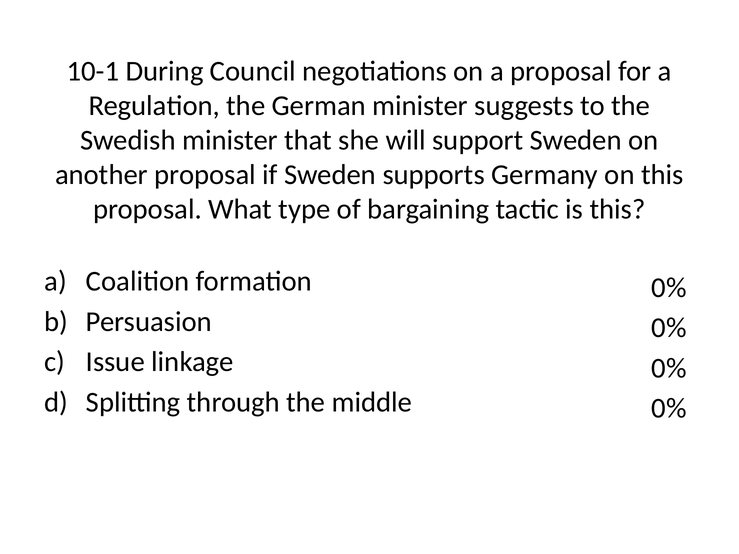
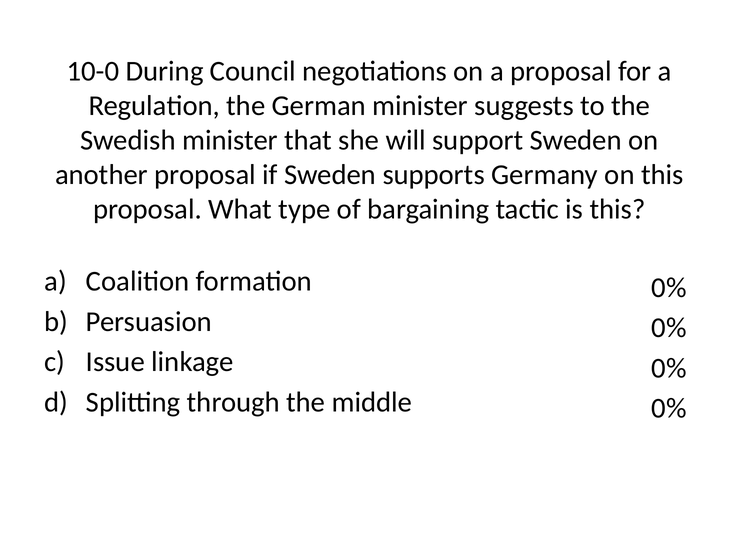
10-1: 10-1 -> 10-0
